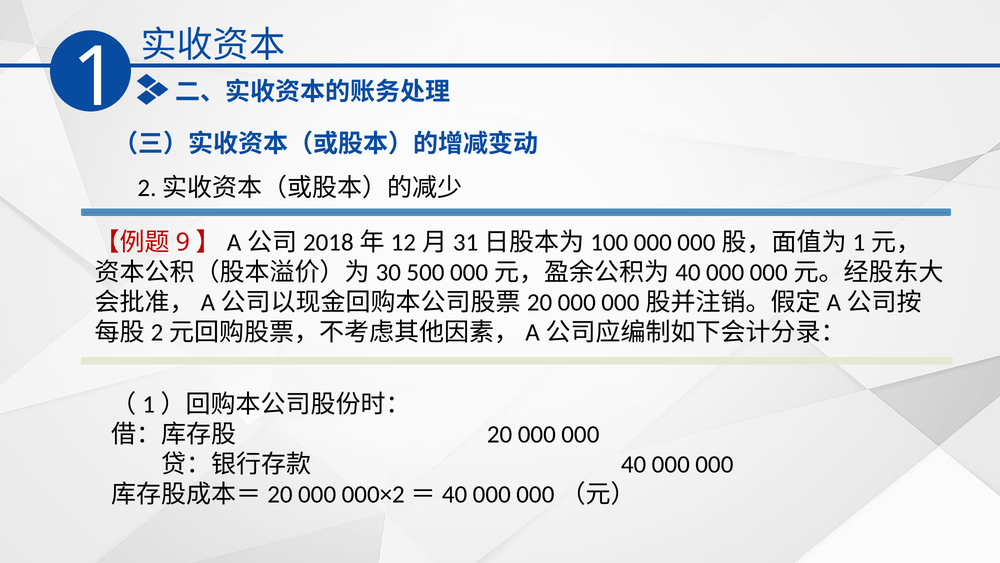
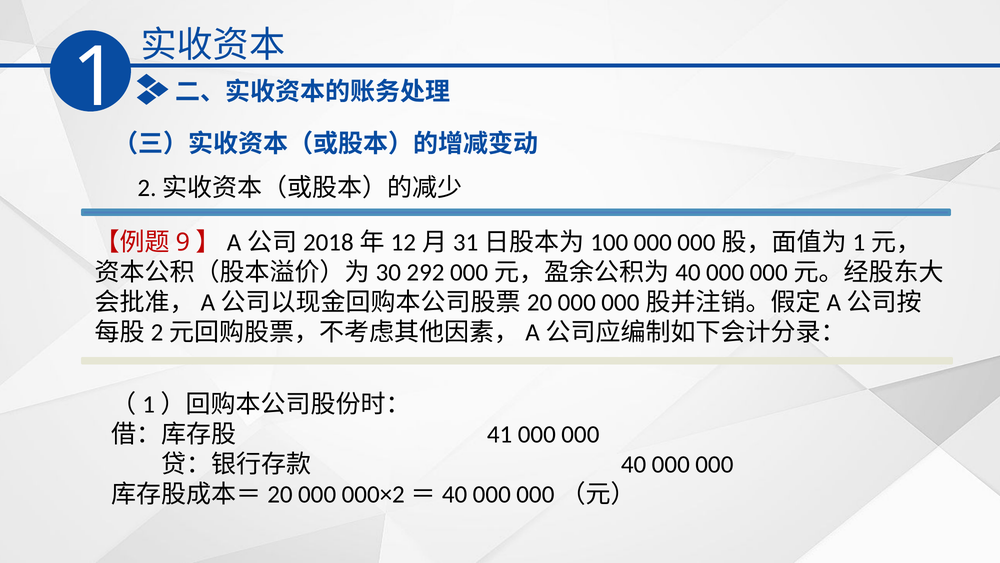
500: 500 -> 292
20: 20 -> 41
